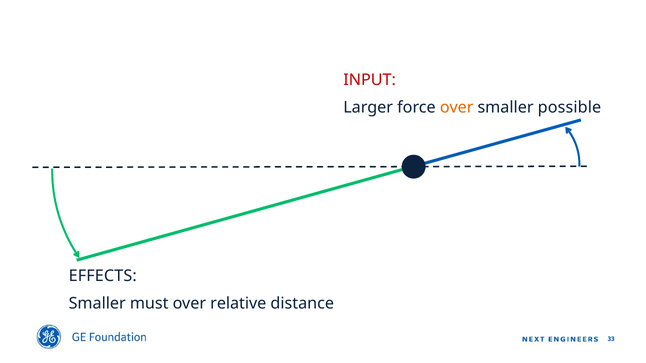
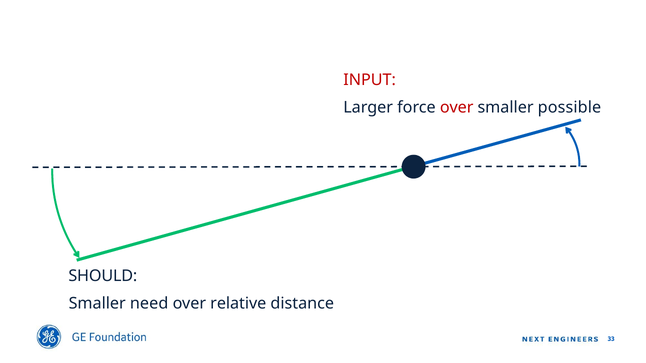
over at (457, 108) colour: orange -> red
EFFECTS: EFFECTS -> SHOULD
must: must -> need
